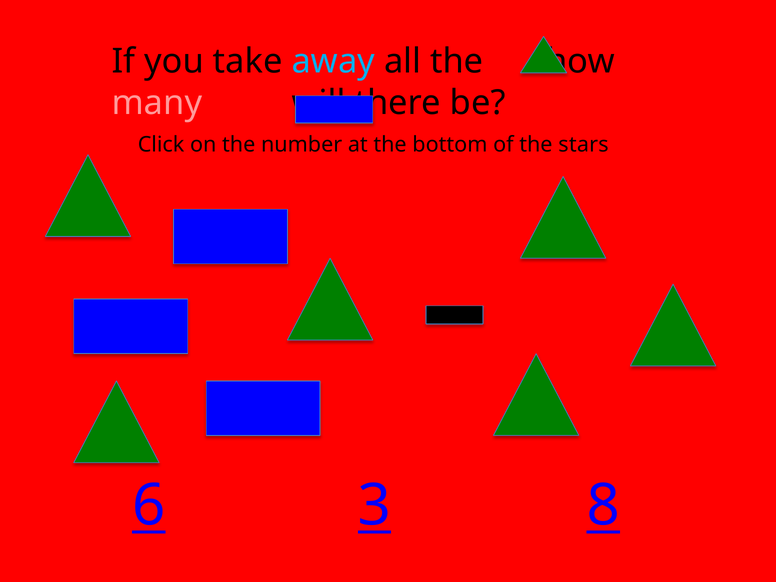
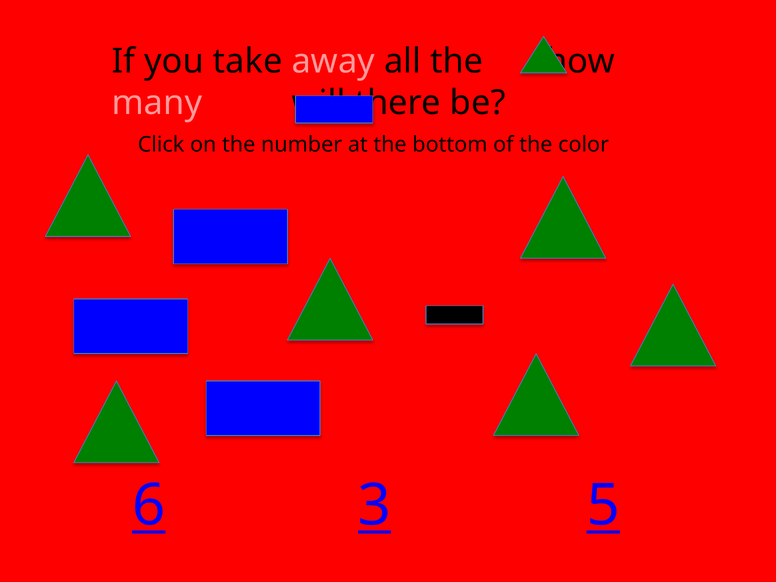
away colour: light blue -> pink
stars: stars -> color
8: 8 -> 5
